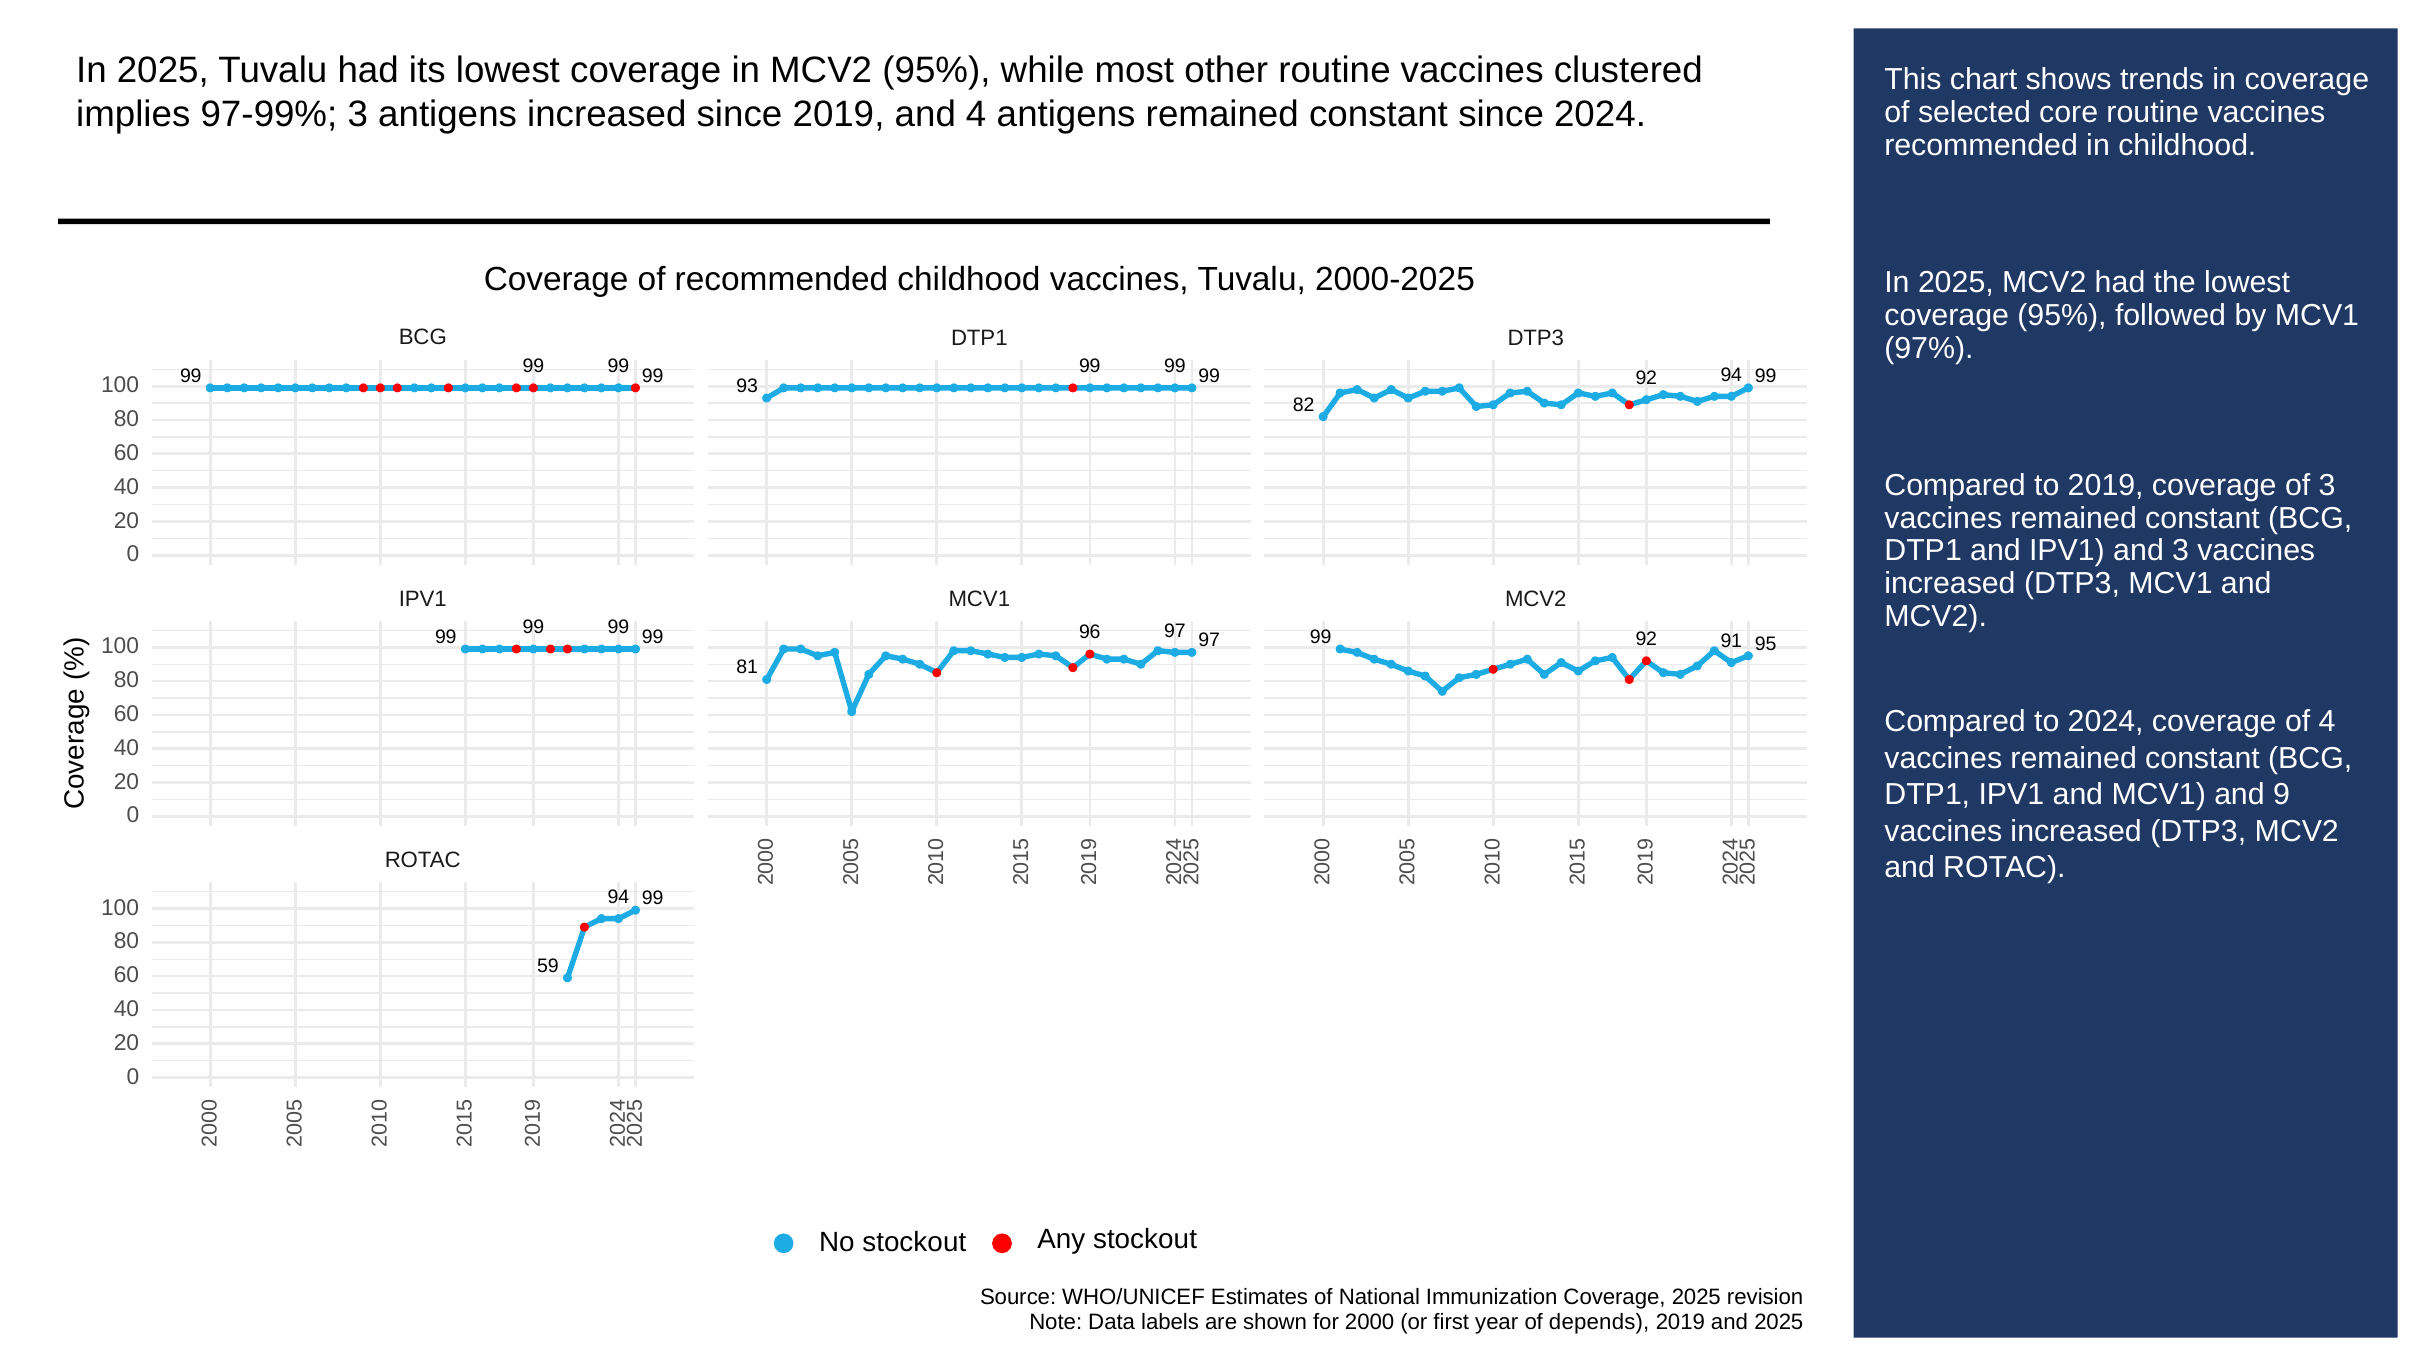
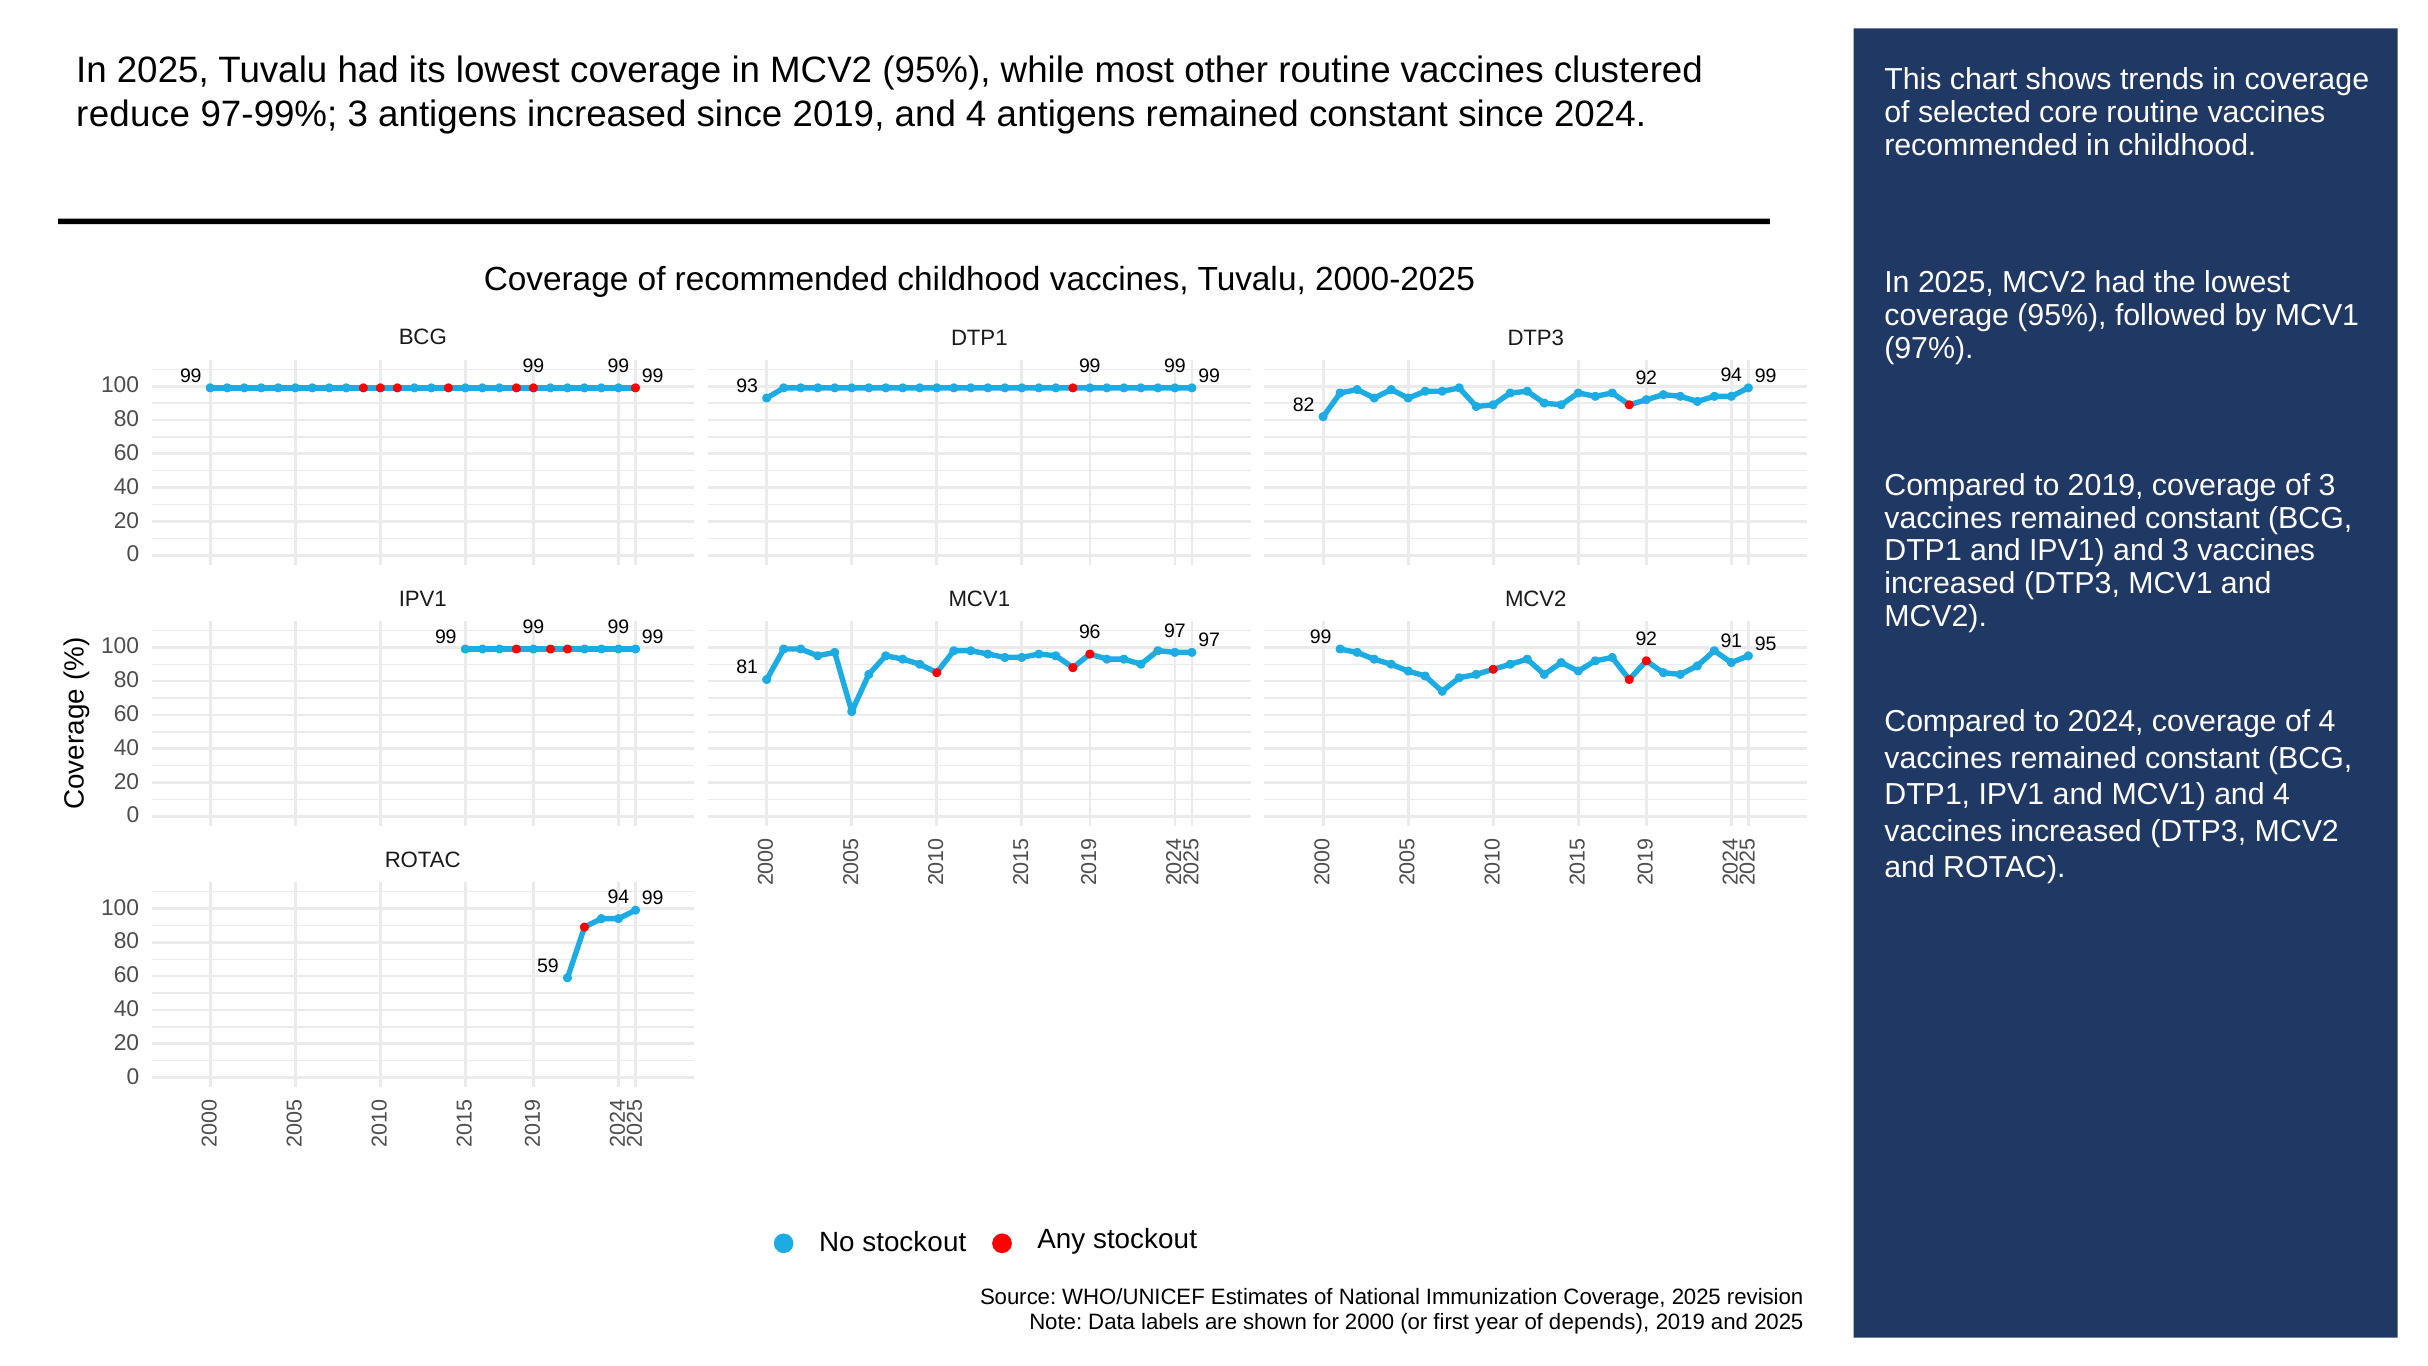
implies: implies -> reduce
MCV1 and 9: 9 -> 4
